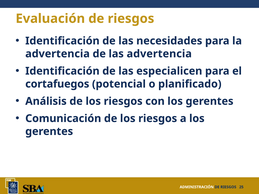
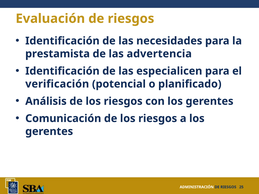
advertencia at (58, 54): advertencia -> prestamista
cortafuegos: cortafuegos -> verificación
